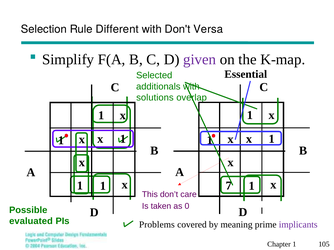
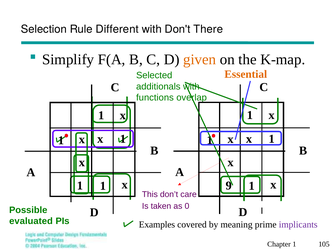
Versa: Versa -> There
given colour: purple -> orange
Essential colour: black -> orange
solutions: solutions -> functions
7: 7 -> 9
Problems: Problems -> Examples
